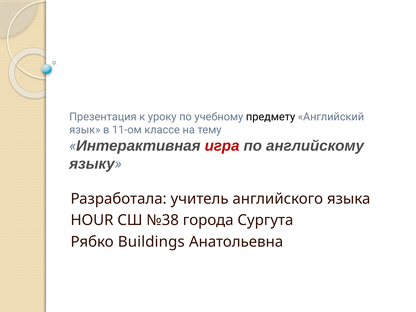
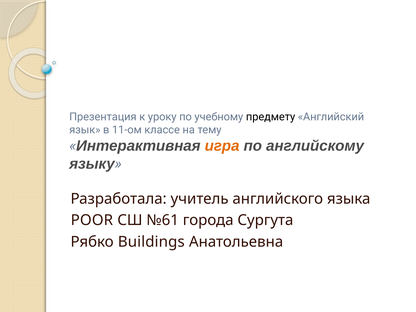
игра colour: red -> orange
HOUR: HOUR -> POOR
№38: №38 -> №61
